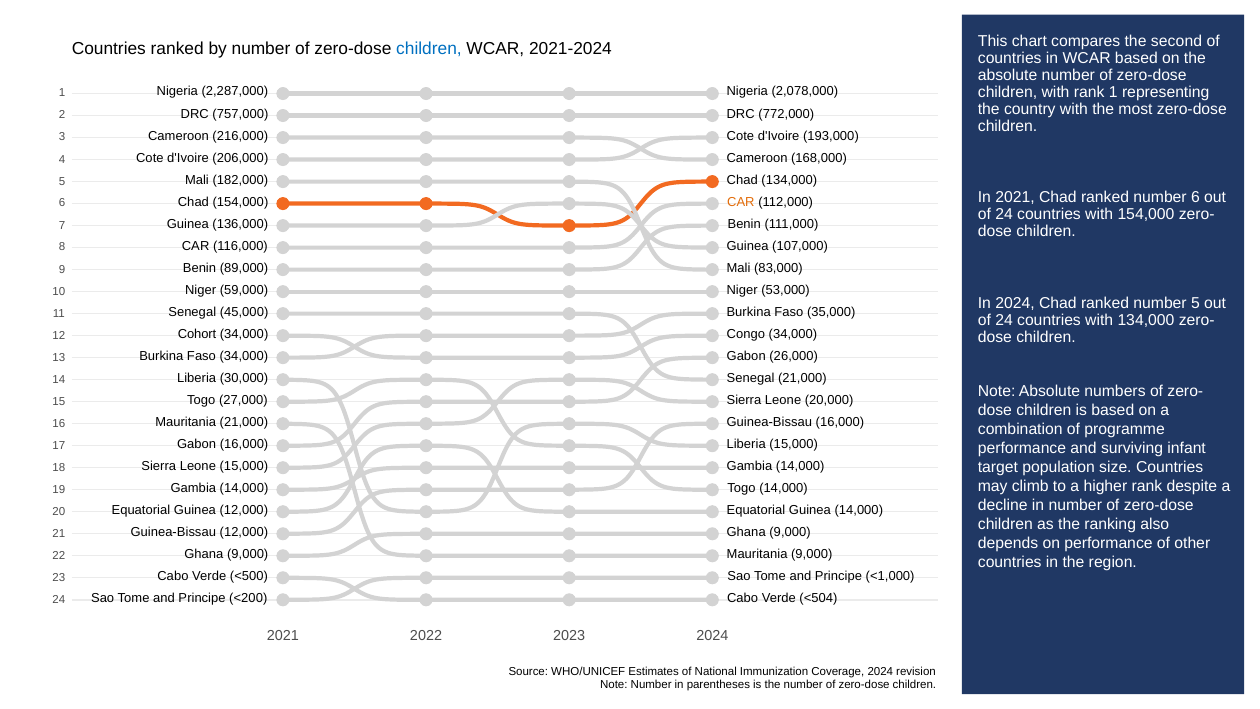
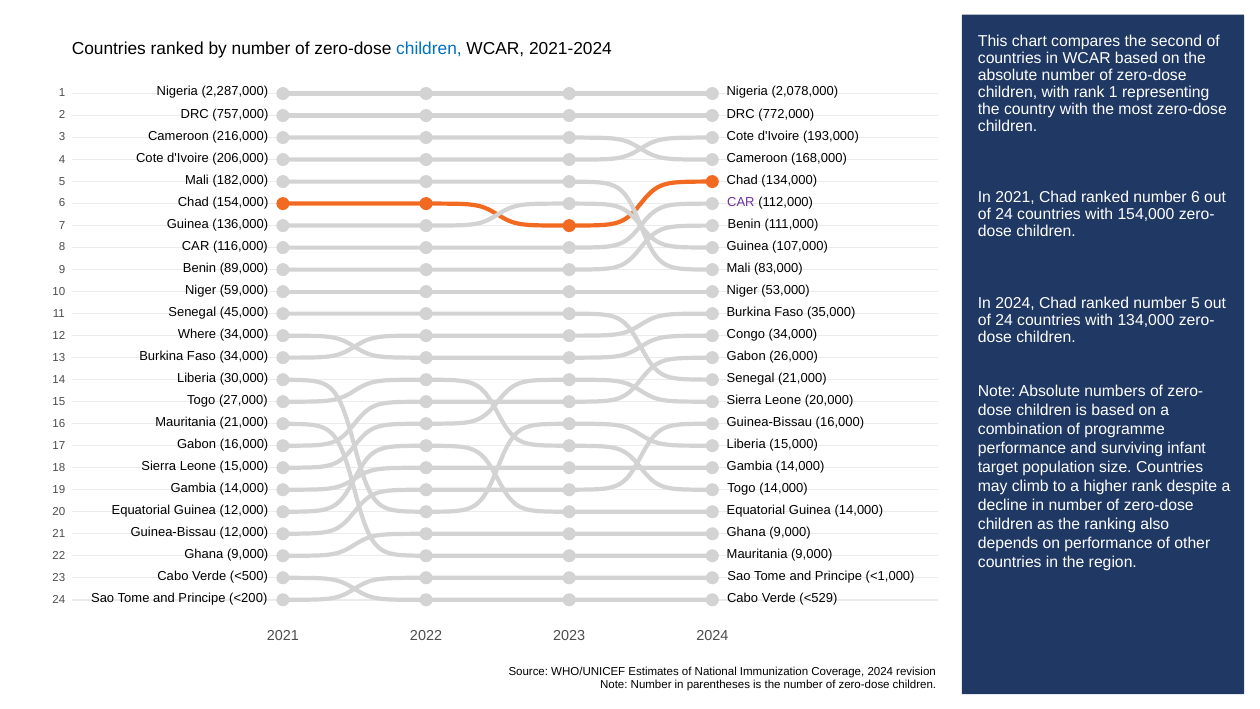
CAR at (741, 202) colour: orange -> purple
Cohort: Cohort -> Where
<504: <504 -> <529
